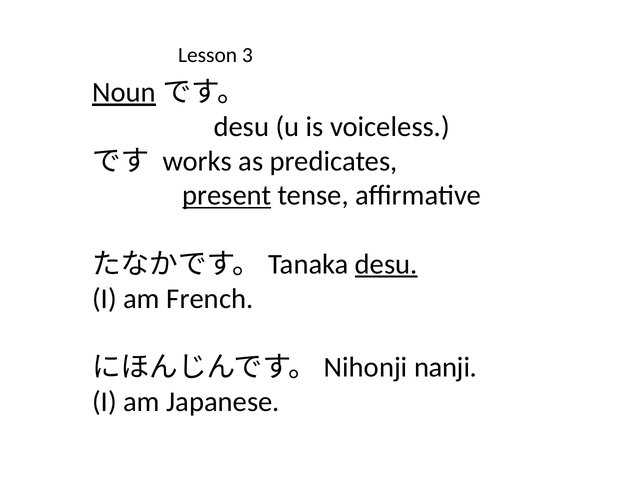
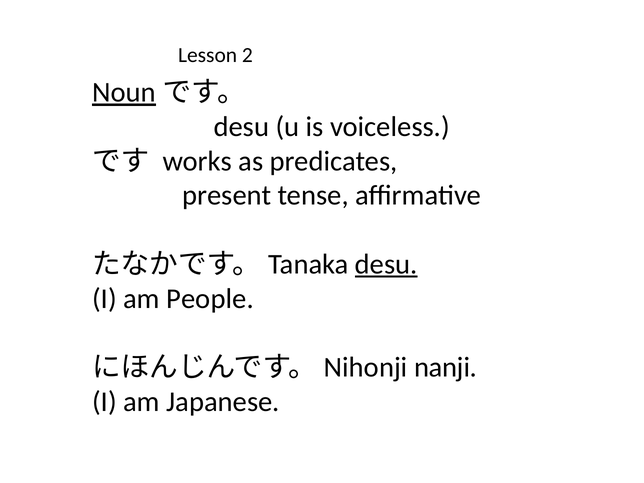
3: 3 -> 2
present underline: present -> none
French: French -> People
